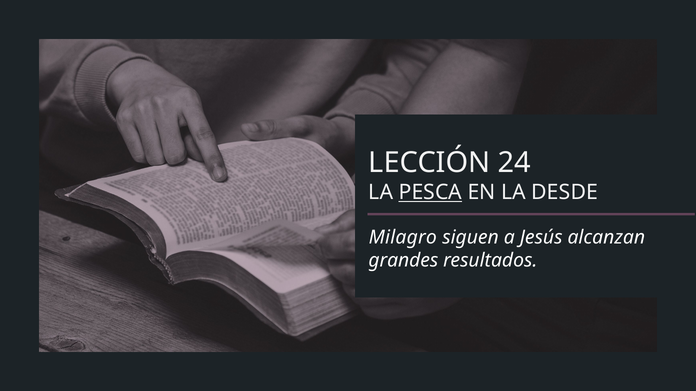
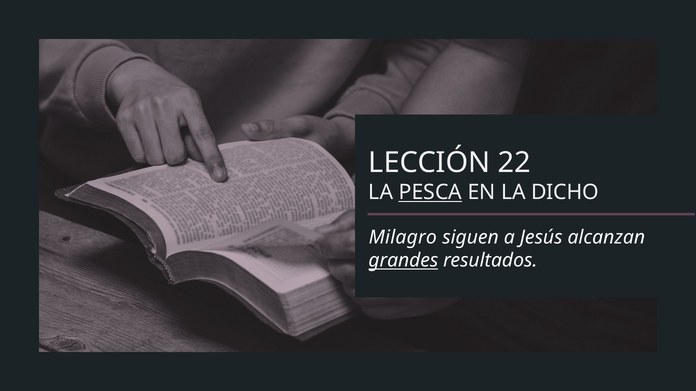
24: 24 -> 22
DESDE: DESDE -> DICHO
grandes underline: none -> present
